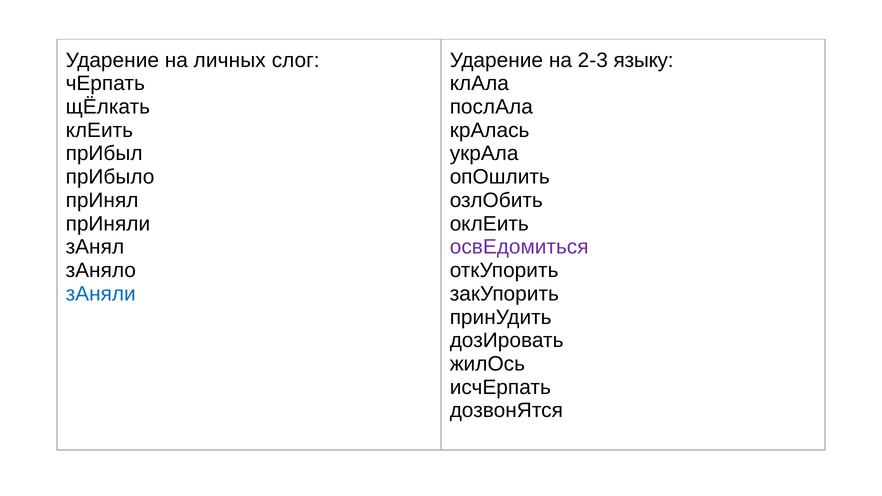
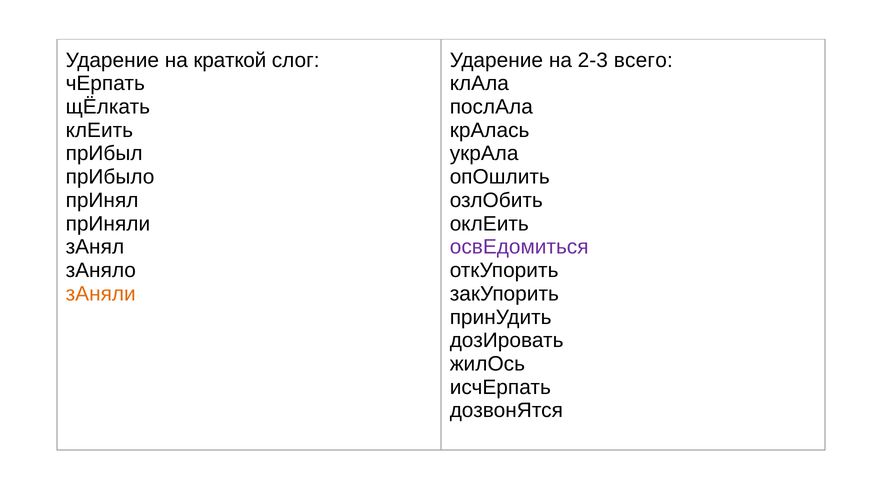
личных: личных -> краткой
языку: языку -> всего
зАняли colour: blue -> orange
